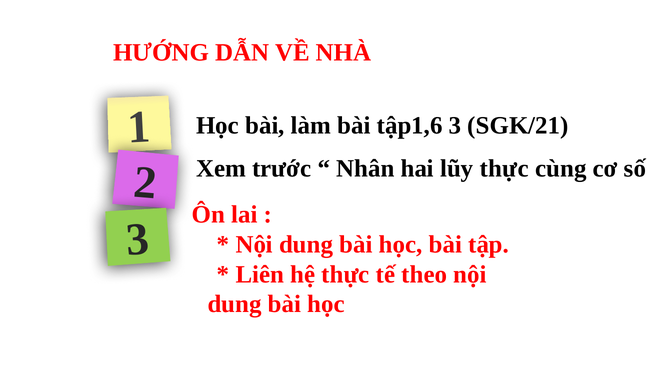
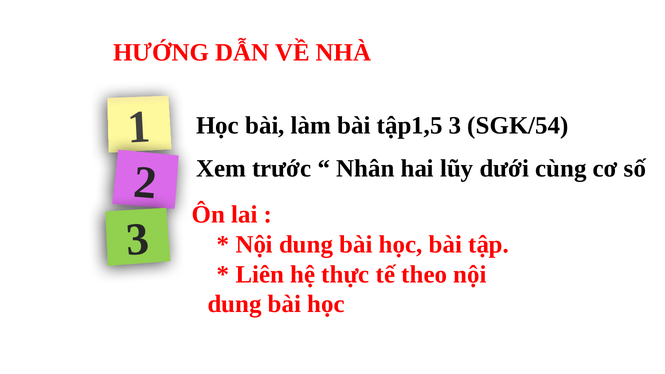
tập1,6: tập1,6 -> tập1,5
SGK/21: SGK/21 -> SGK/54
lũy thực: thực -> dưới
